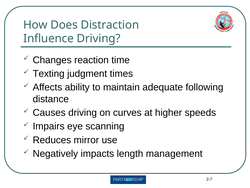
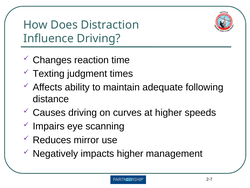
impacts length: length -> higher
